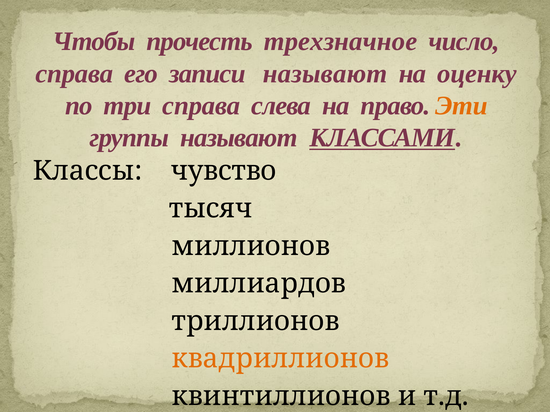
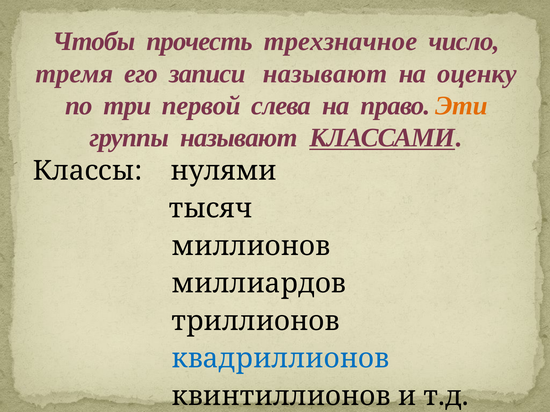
справа at (74, 74): справа -> тремя
три справа: справа -> первой
чувство: чувство -> нулями
квадриллионов colour: orange -> blue
